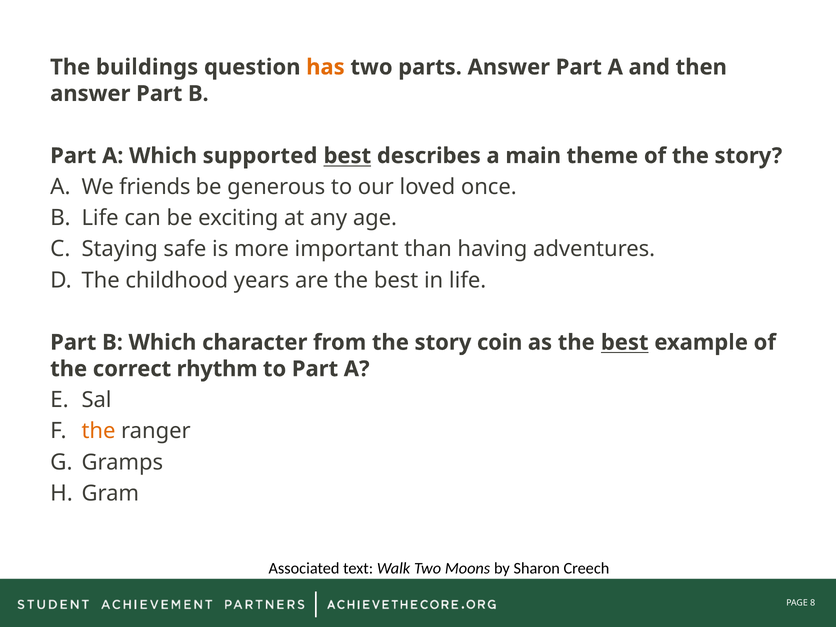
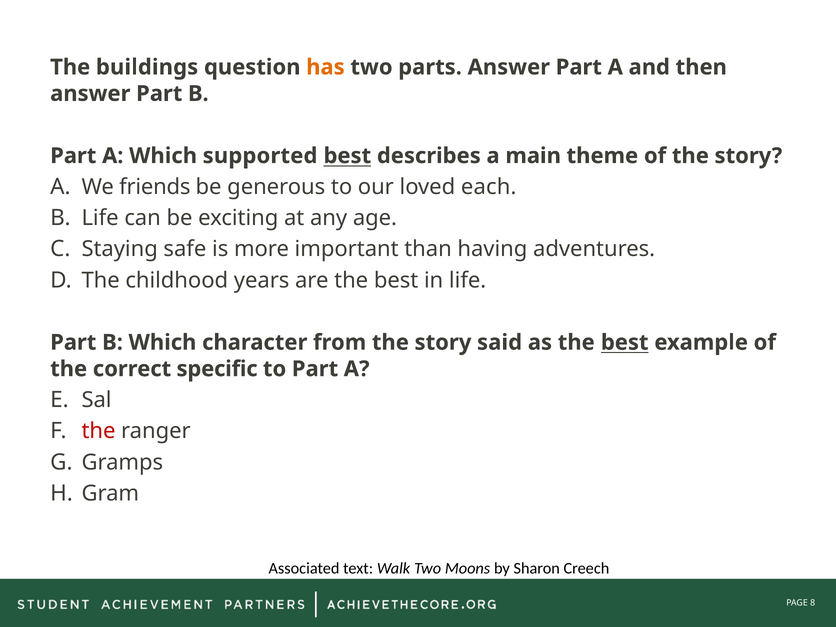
once: once -> each
coin: coin -> said
rhythm: rhythm -> specific
the at (98, 431) colour: orange -> red
